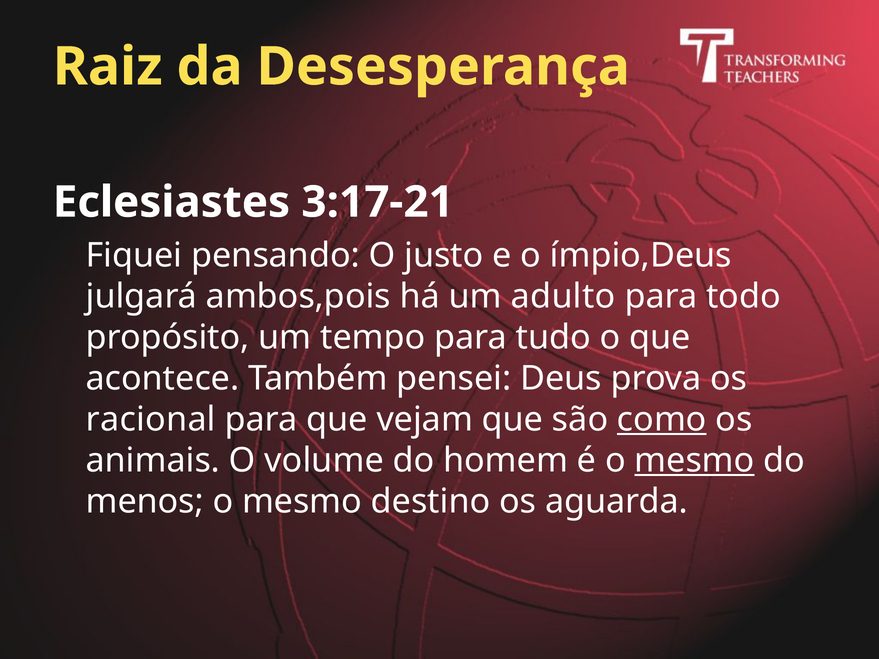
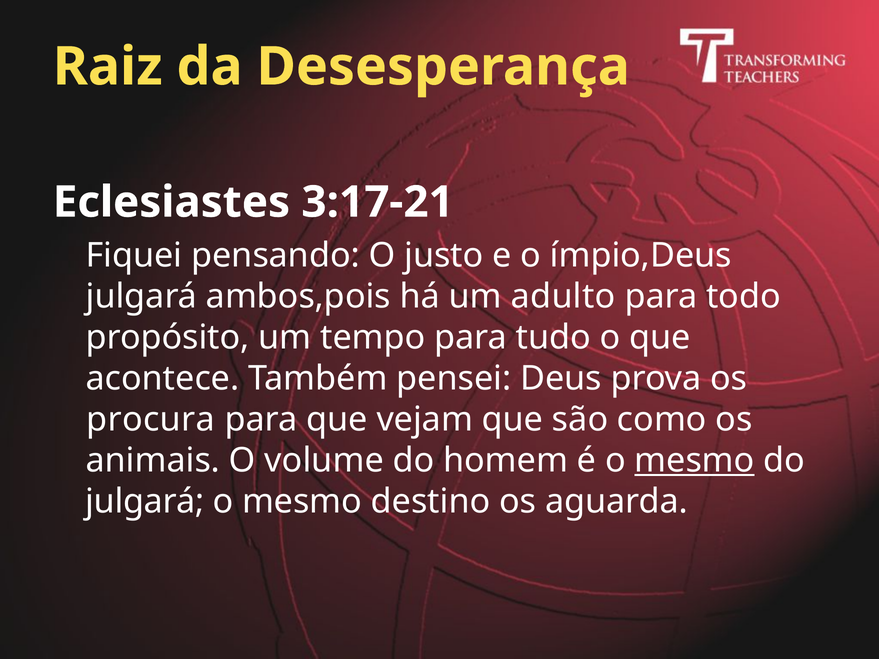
racional: racional -> procura
como underline: present -> none
menos at (145, 502): menos -> julgará
